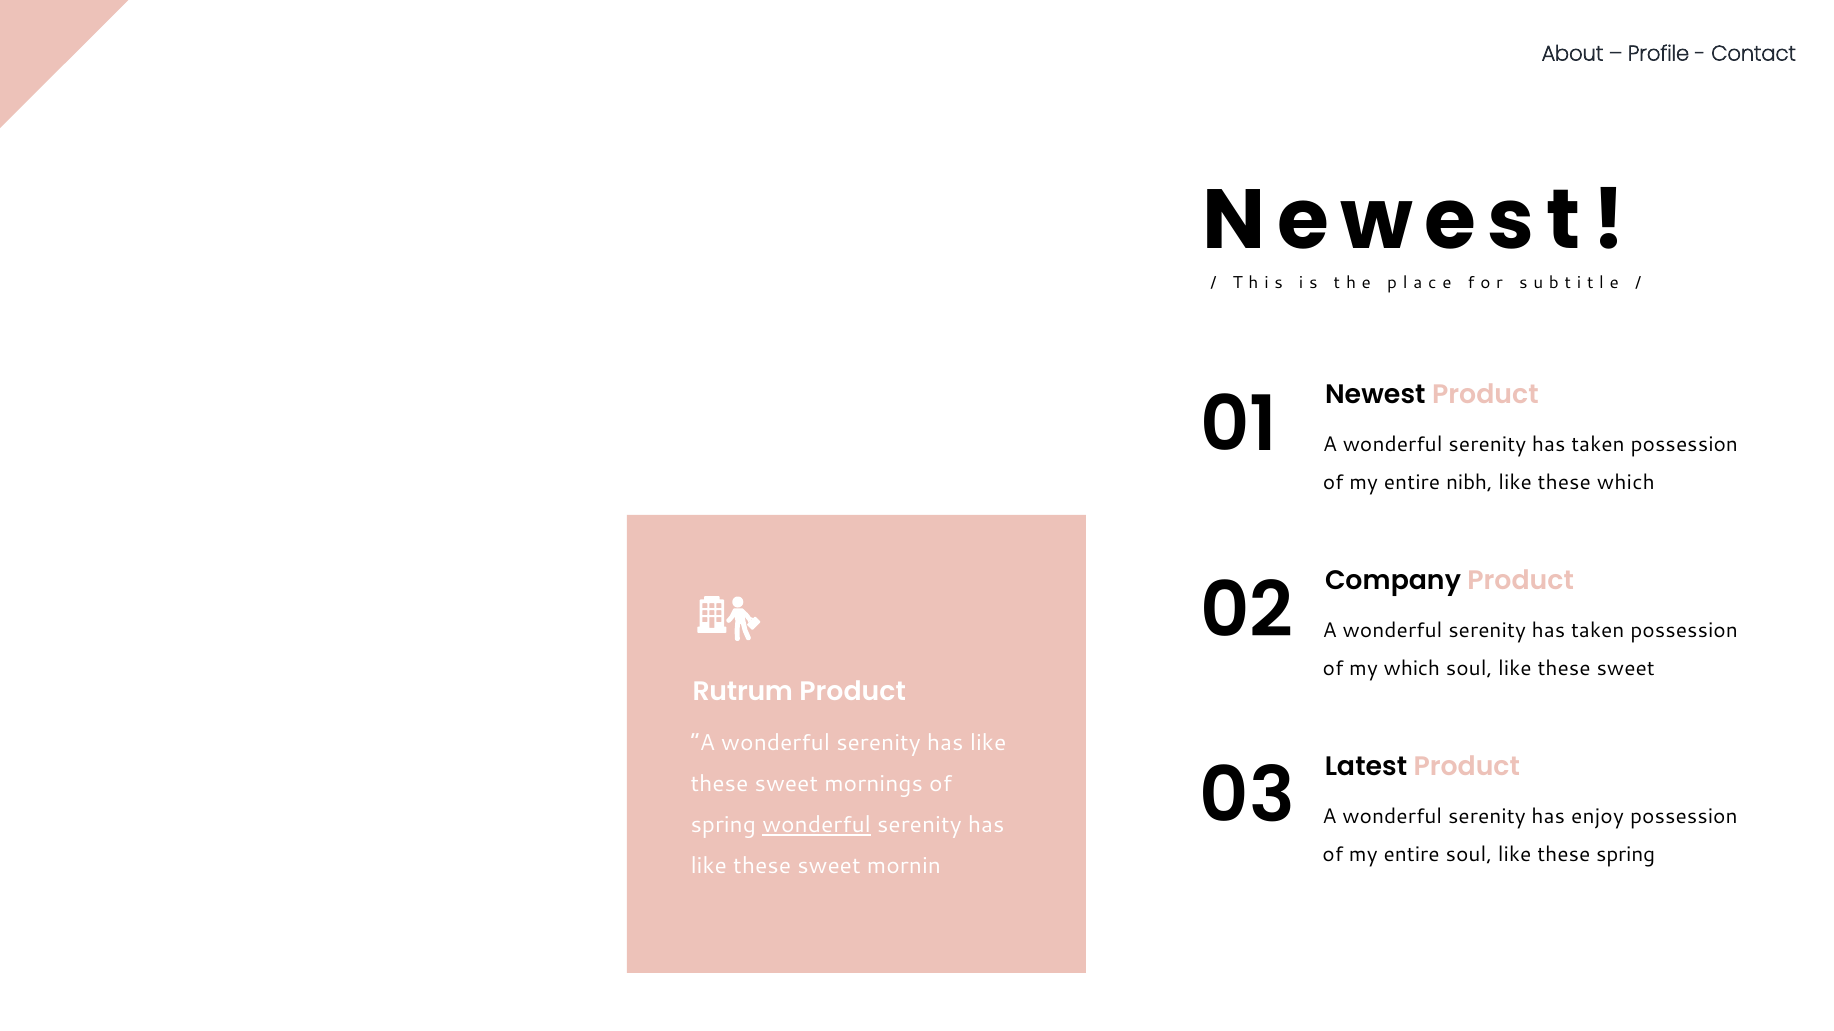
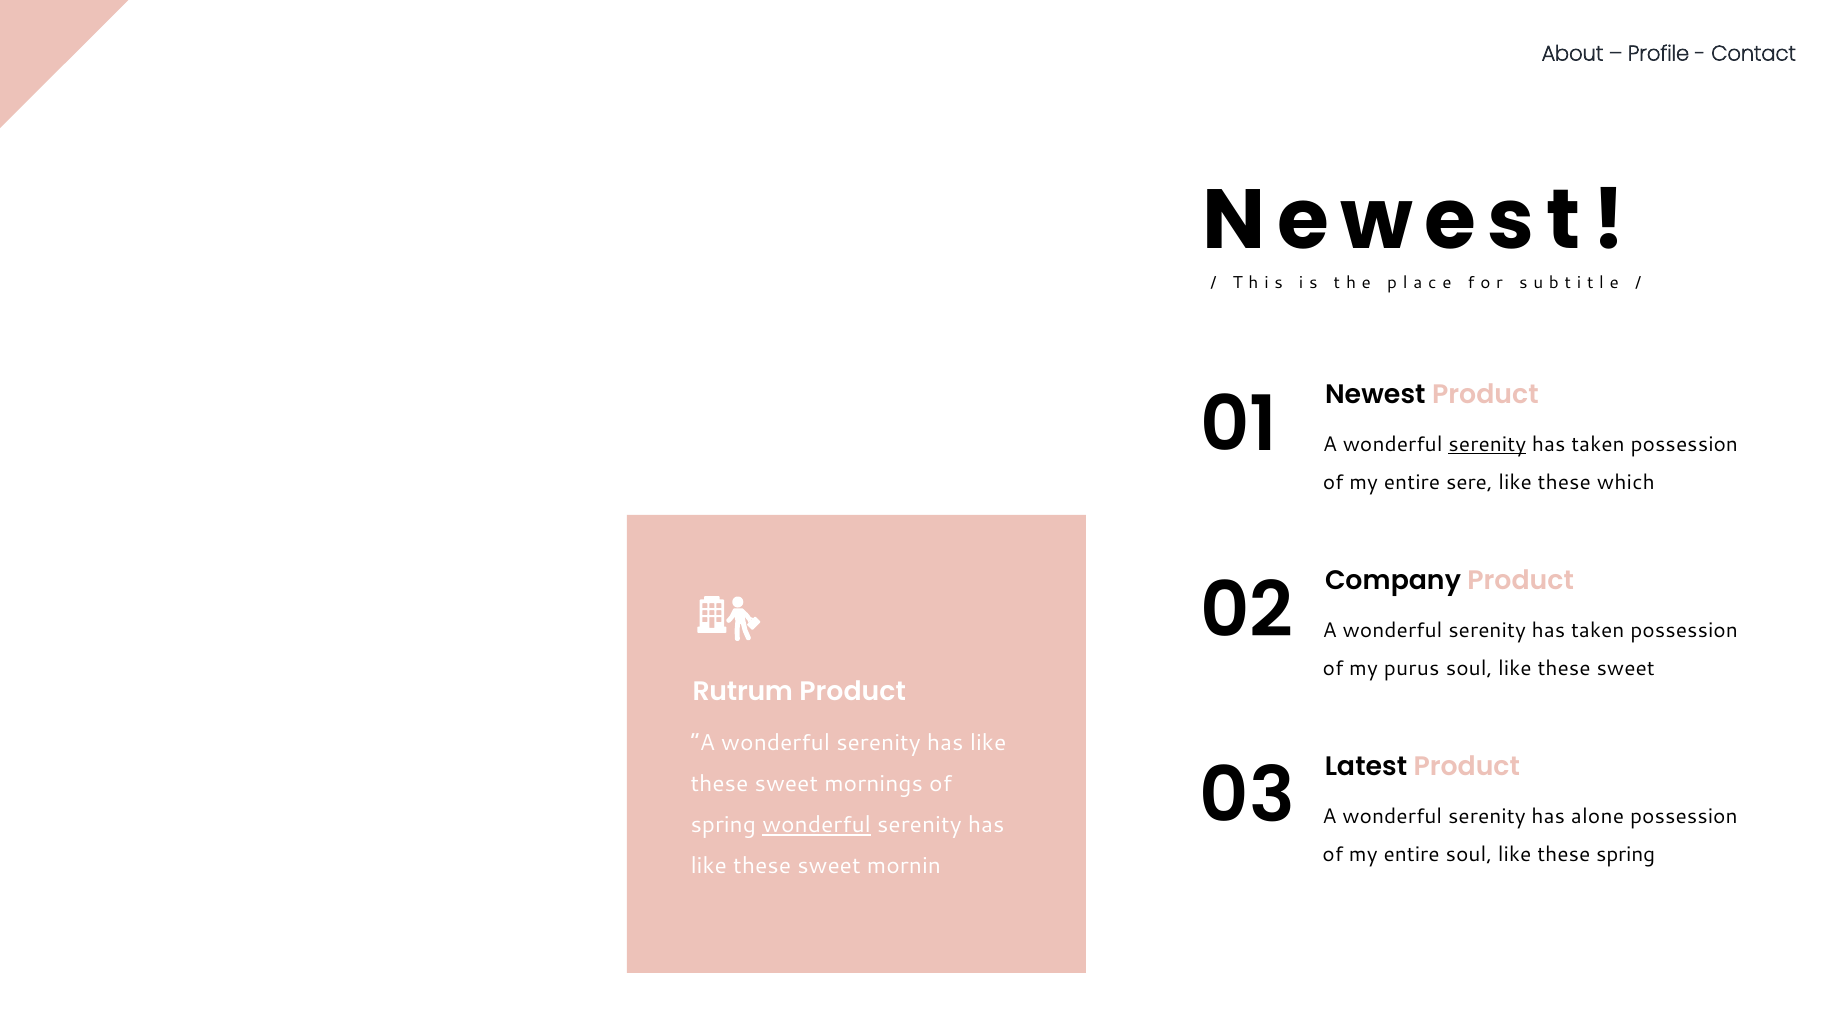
serenity at (1487, 445) underline: none -> present
nibh: nibh -> sere
my which: which -> purus
enjoy: enjoy -> alone
